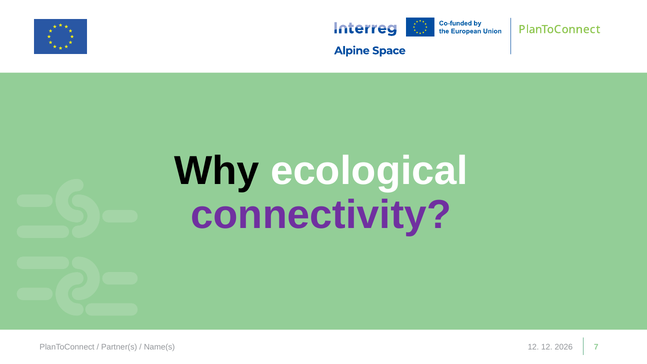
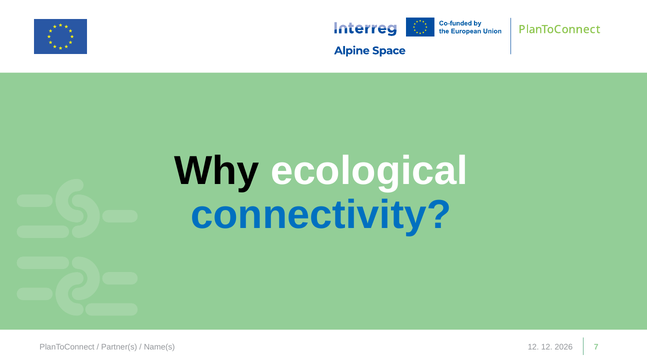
connectivity colour: purple -> blue
